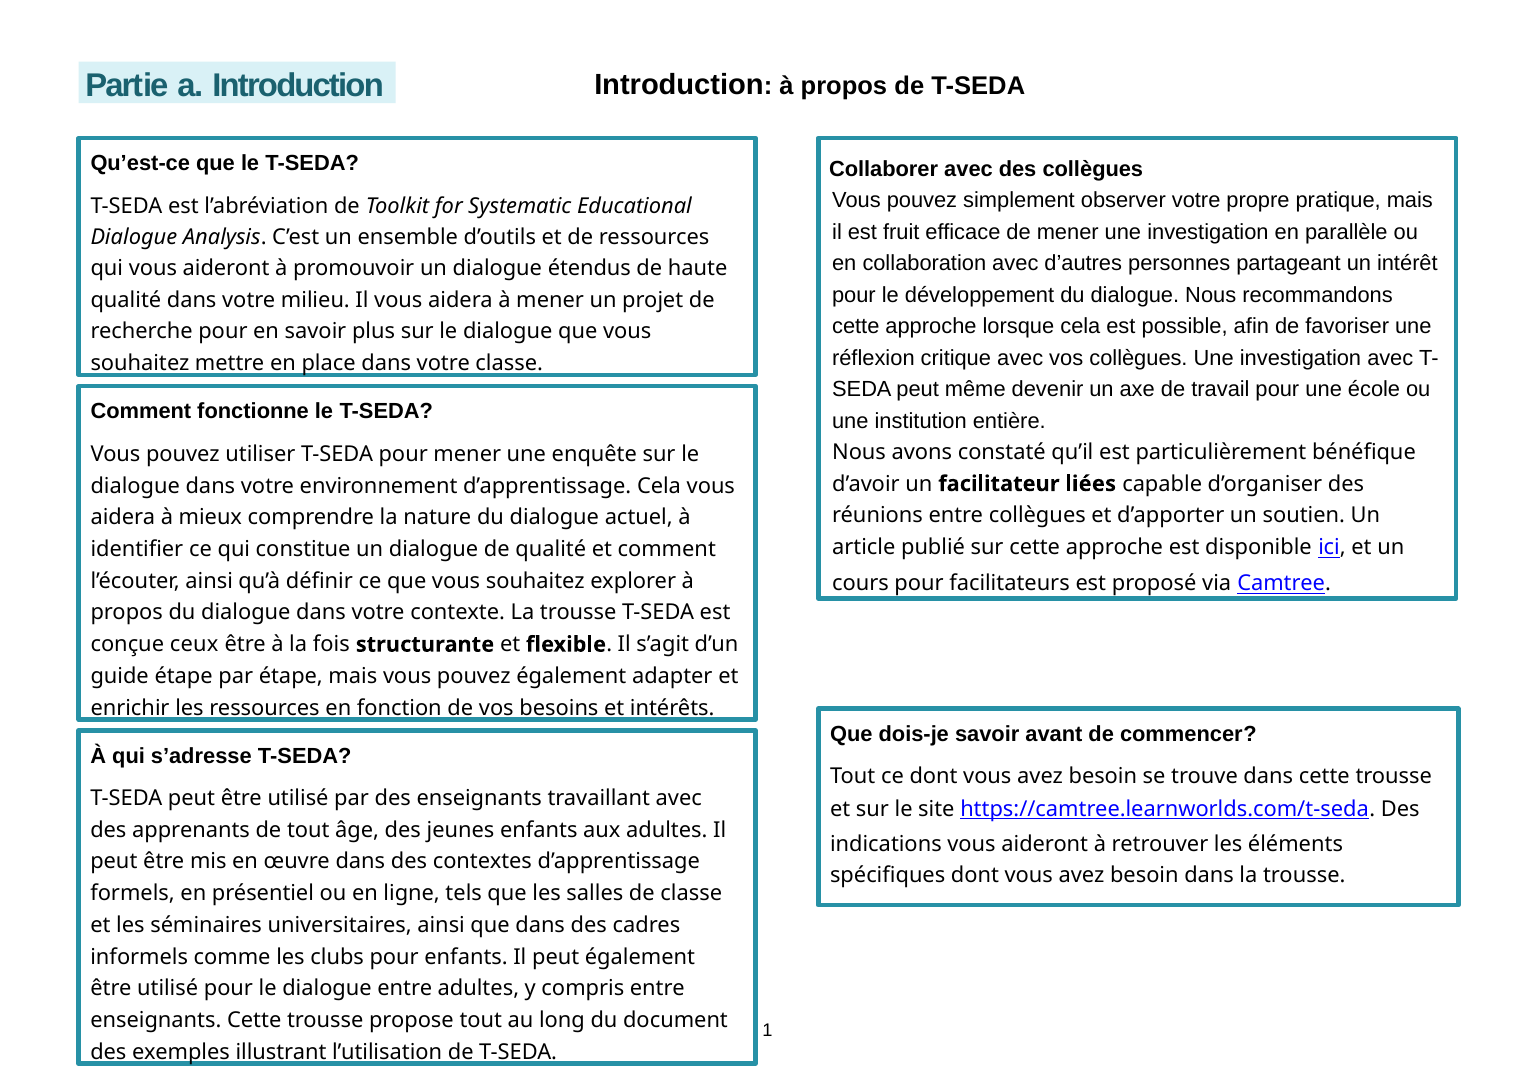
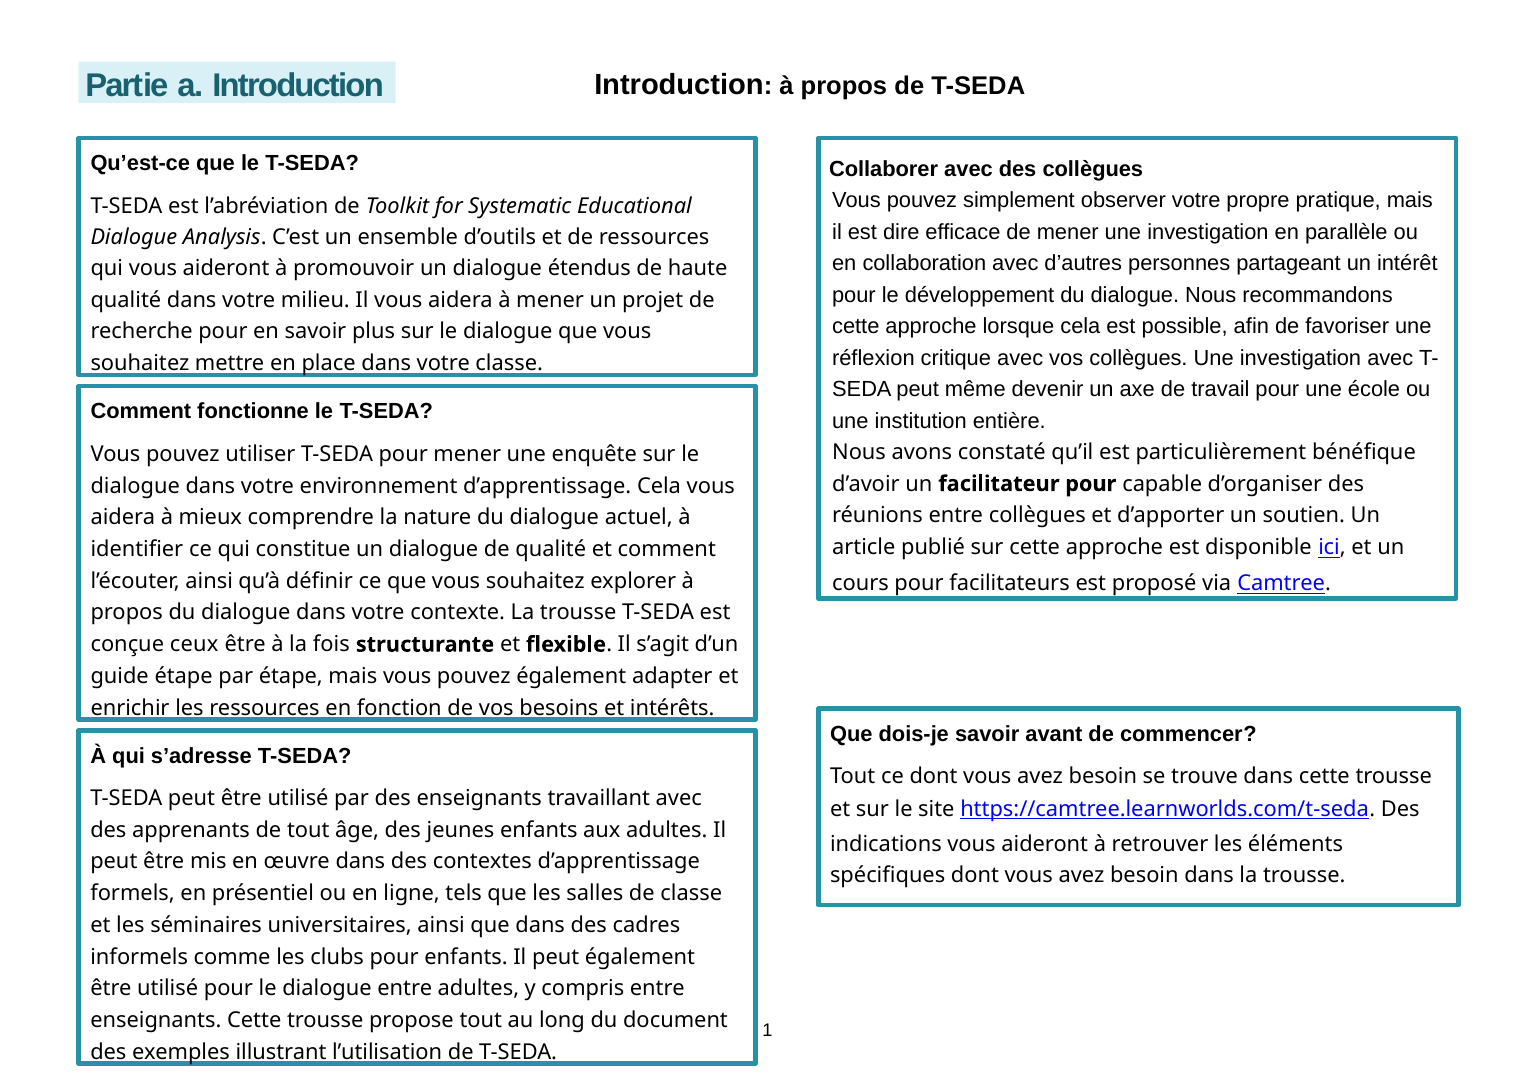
fruit: fruit -> dire
facilitateur liées: liées -> pour
